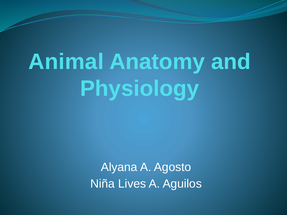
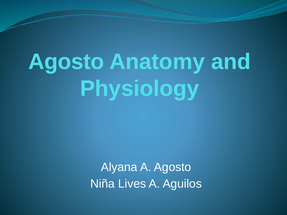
Animal at (66, 62): Animal -> Agosto
